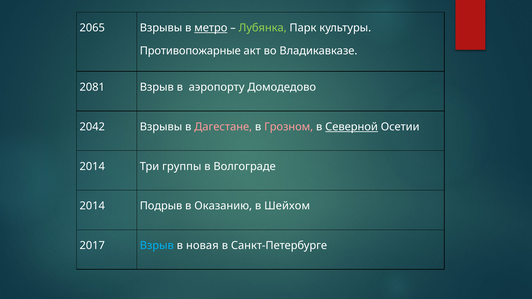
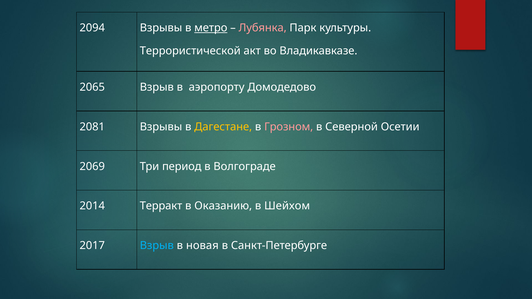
2065: 2065 -> 2094
Лубянка colour: light green -> pink
Противопожарные: Противопожарные -> Террористической
2081: 2081 -> 2065
2042: 2042 -> 2081
Дагестане colour: pink -> yellow
Северной underline: present -> none
2014 at (92, 166): 2014 -> 2069
группы: группы -> период
Подрыв: Подрыв -> Терракт
